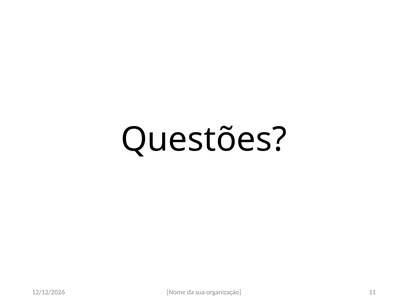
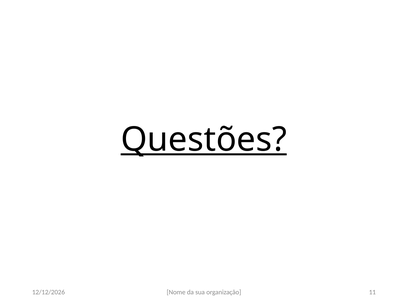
Questões underline: none -> present
